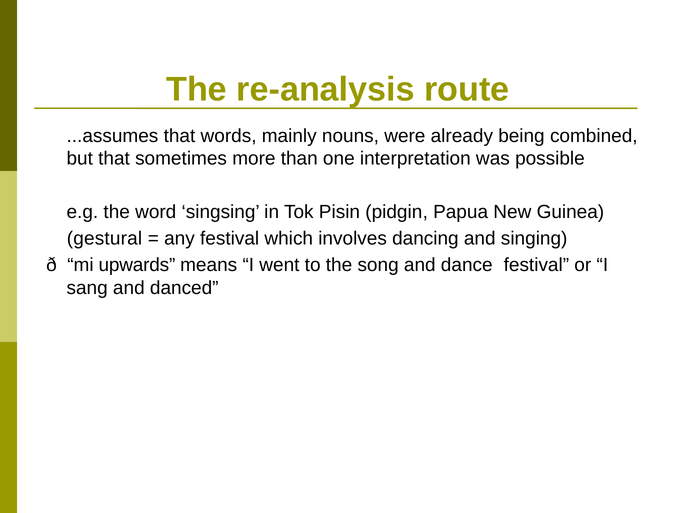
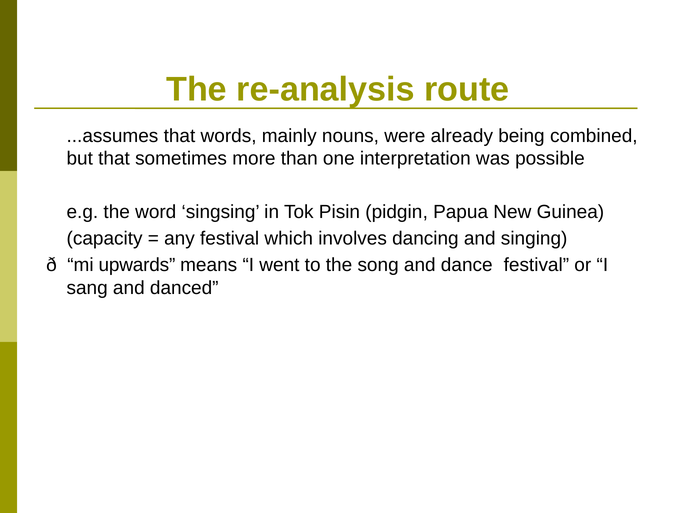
gestural: gestural -> capacity
